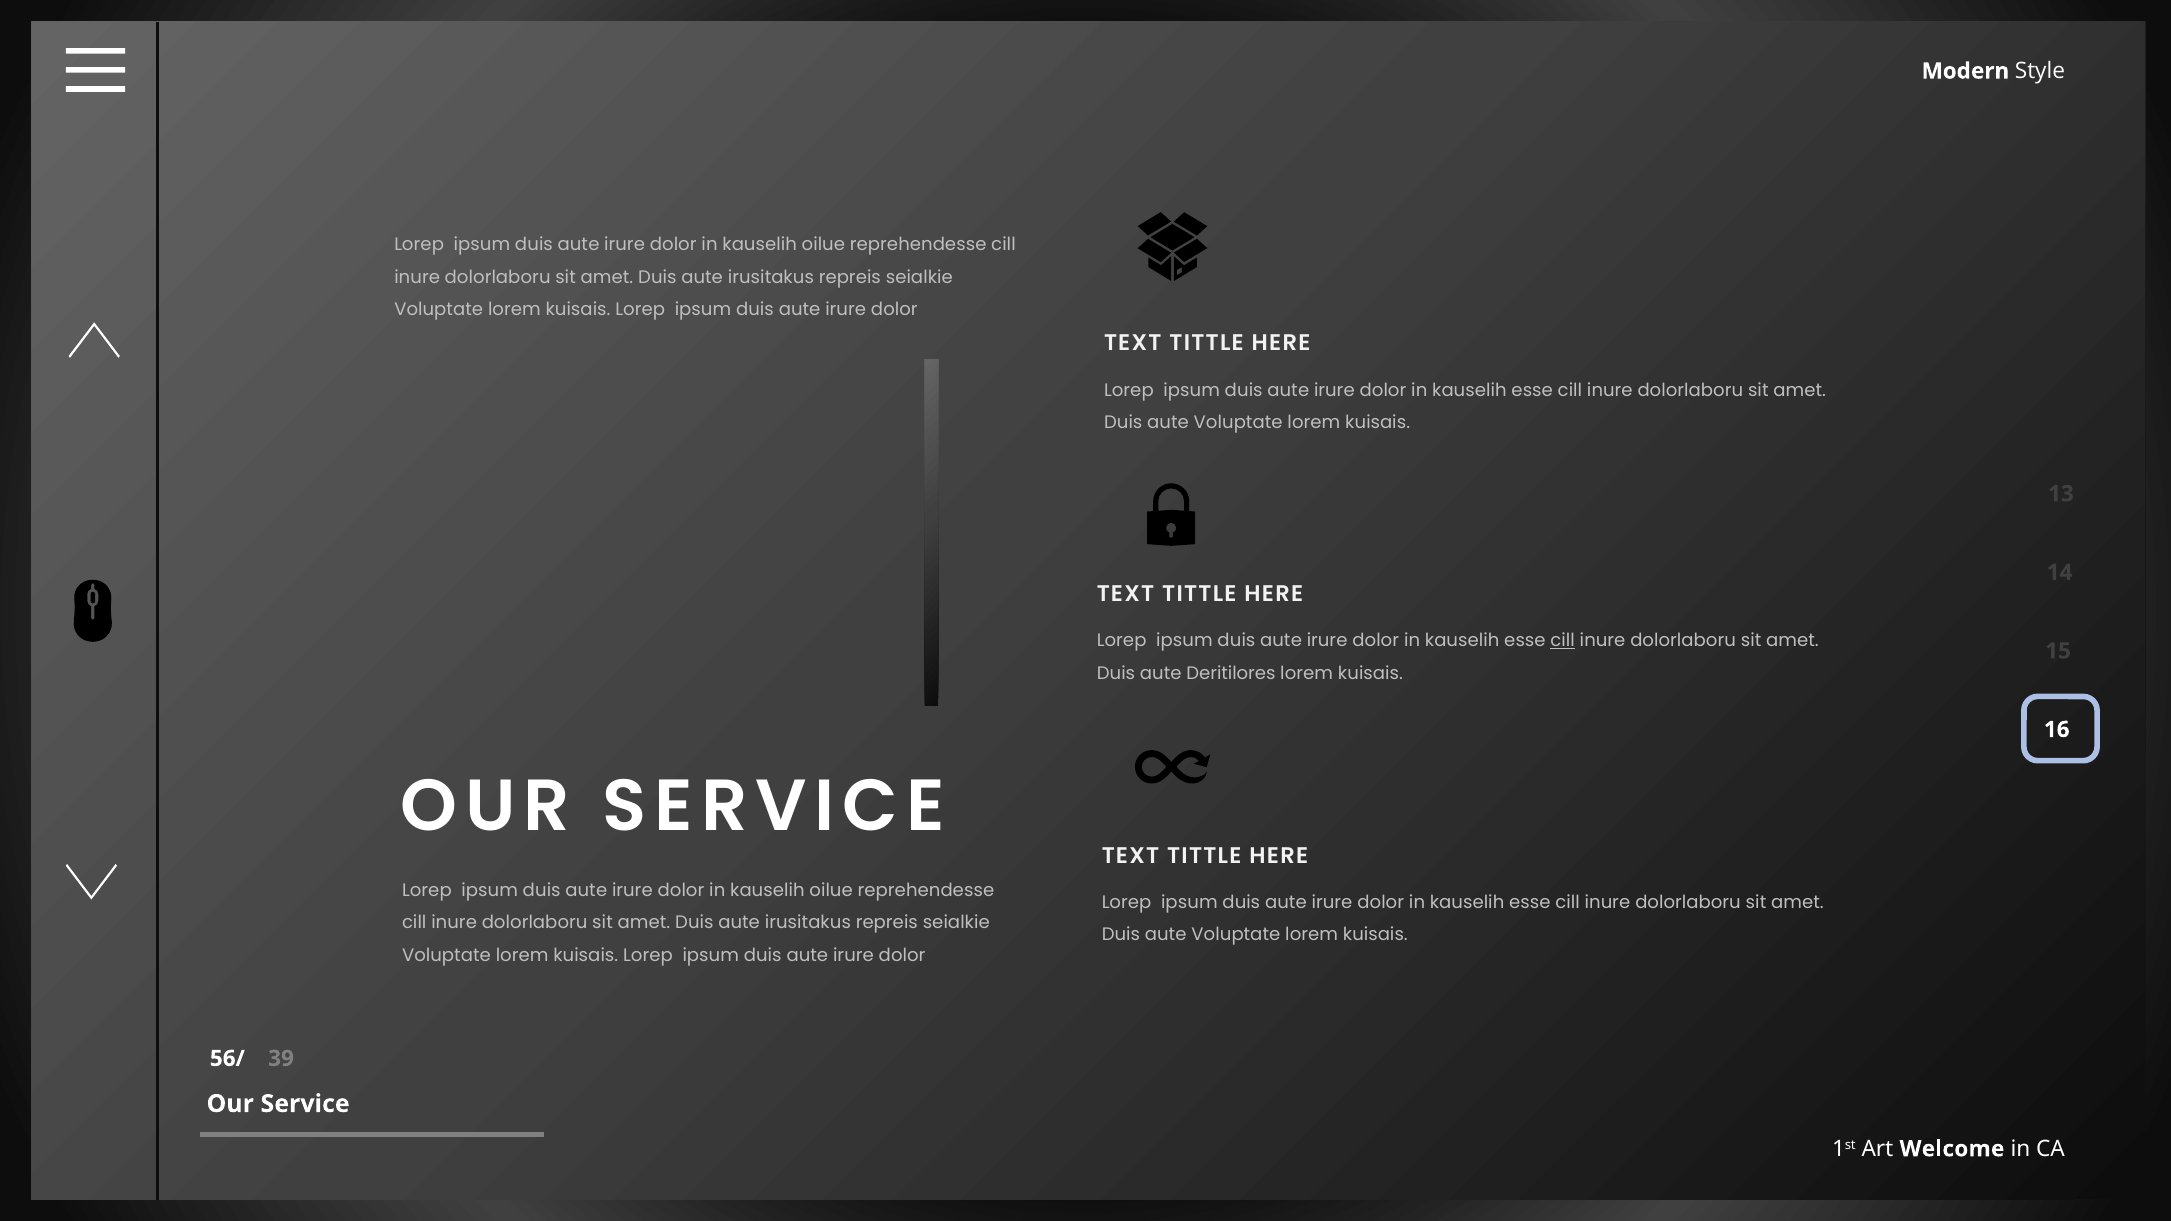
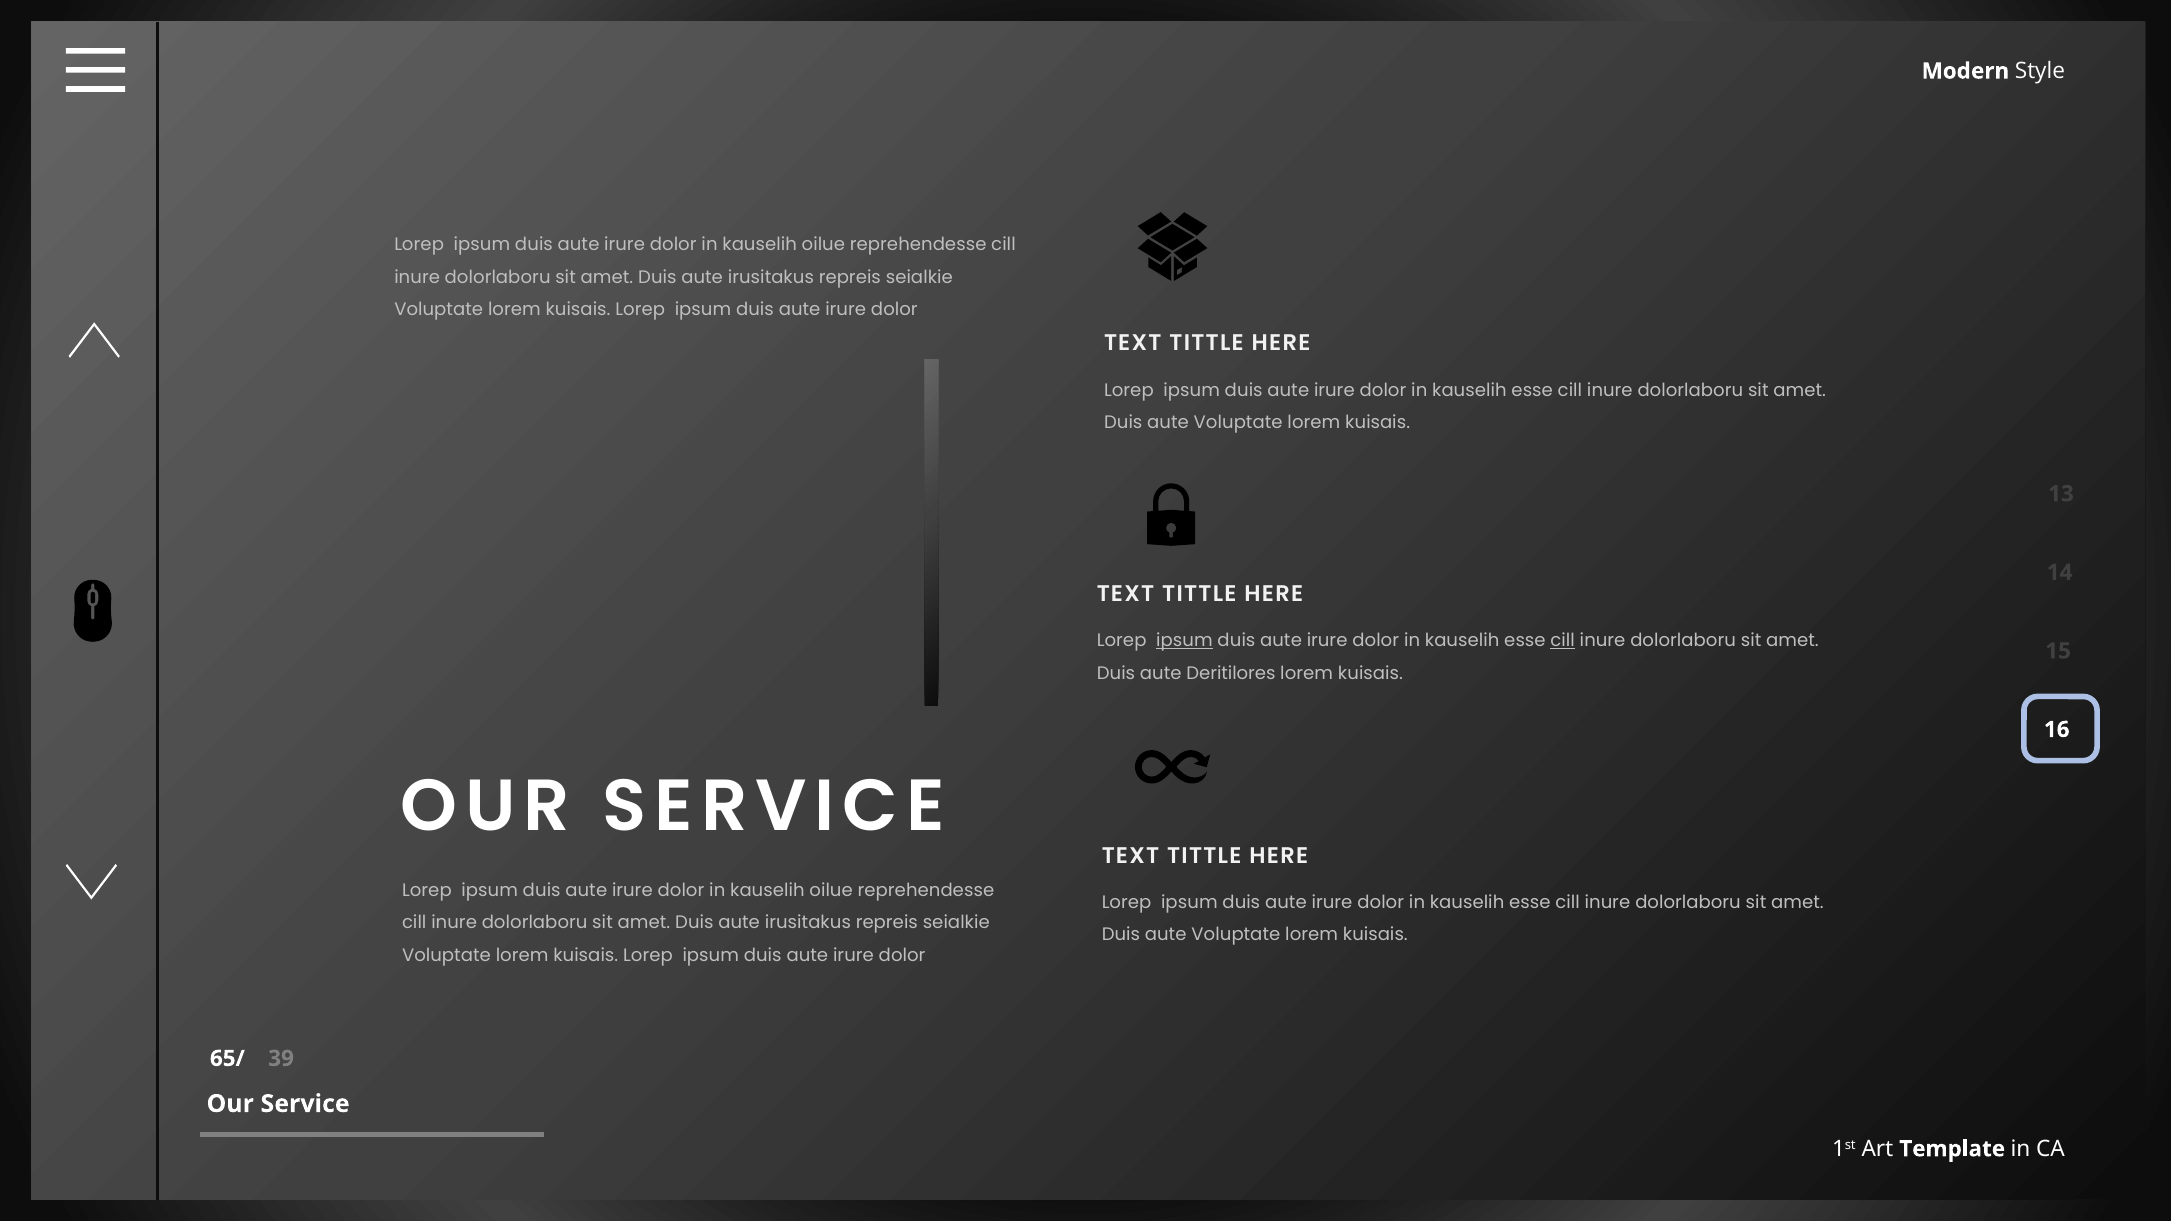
ipsum at (1184, 641) underline: none -> present
56/: 56/ -> 65/
Welcome: Welcome -> Template
